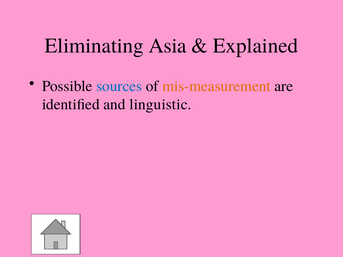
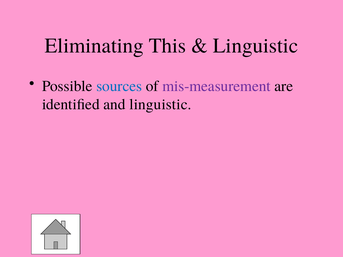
Asia: Asia -> This
Explained at (255, 46): Explained -> Linguistic
mis-measurement colour: orange -> purple
